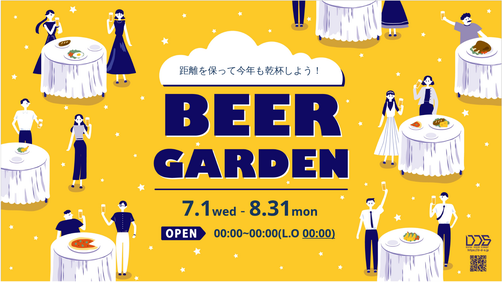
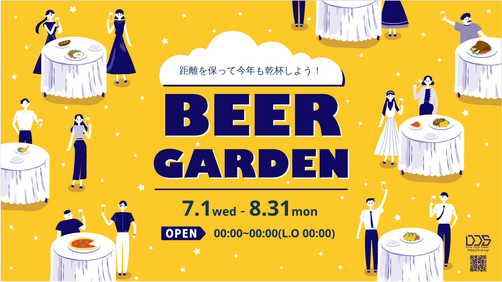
00:00 underline: present -> none
